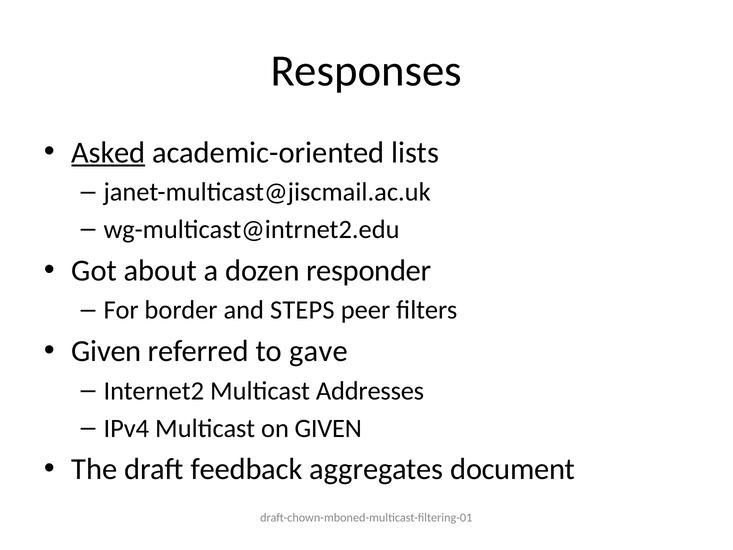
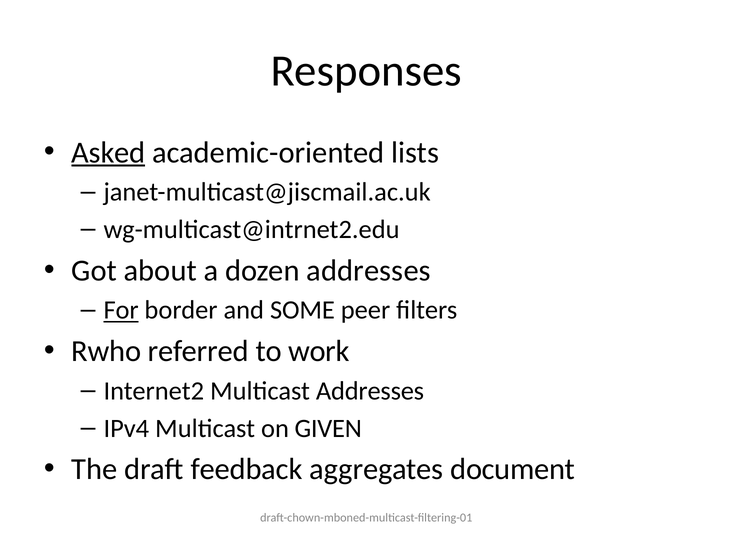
dozen responder: responder -> addresses
For underline: none -> present
STEPS: STEPS -> SOME
Given at (106, 351): Given -> Rwho
gave: gave -> work
